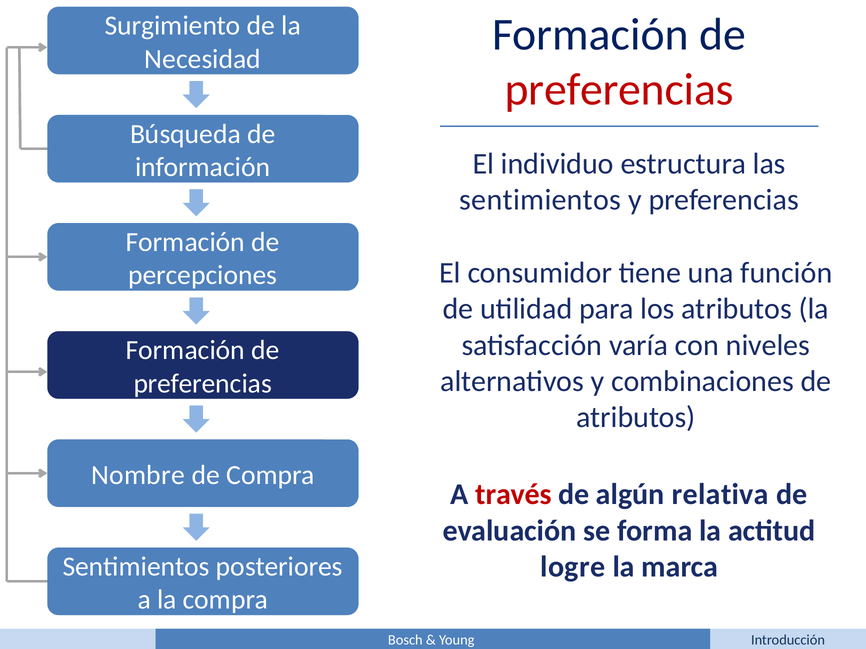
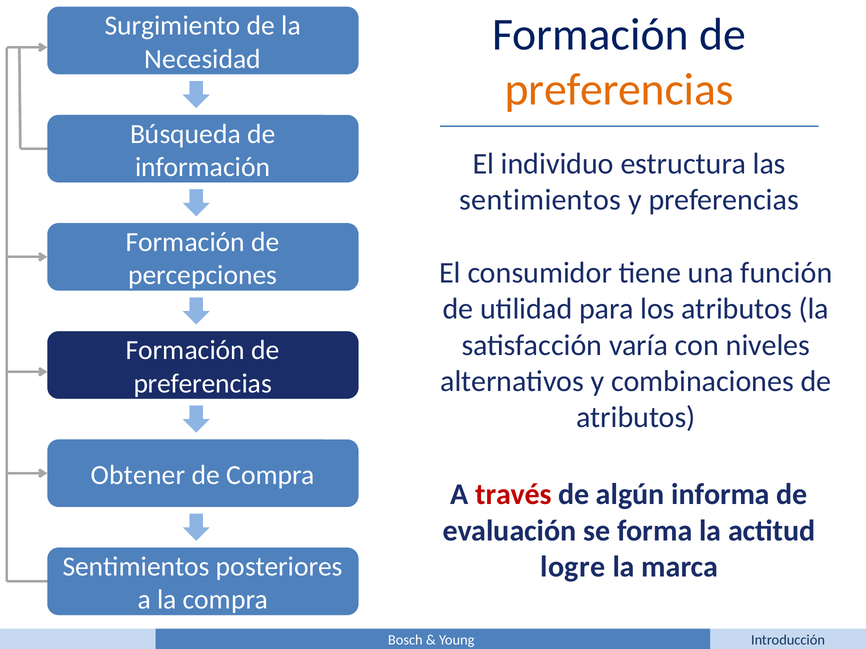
preferencias at (619, 90) colour: red -> orange
Nombre: Nombre -> Obtener
relativa: relativa -> informa
